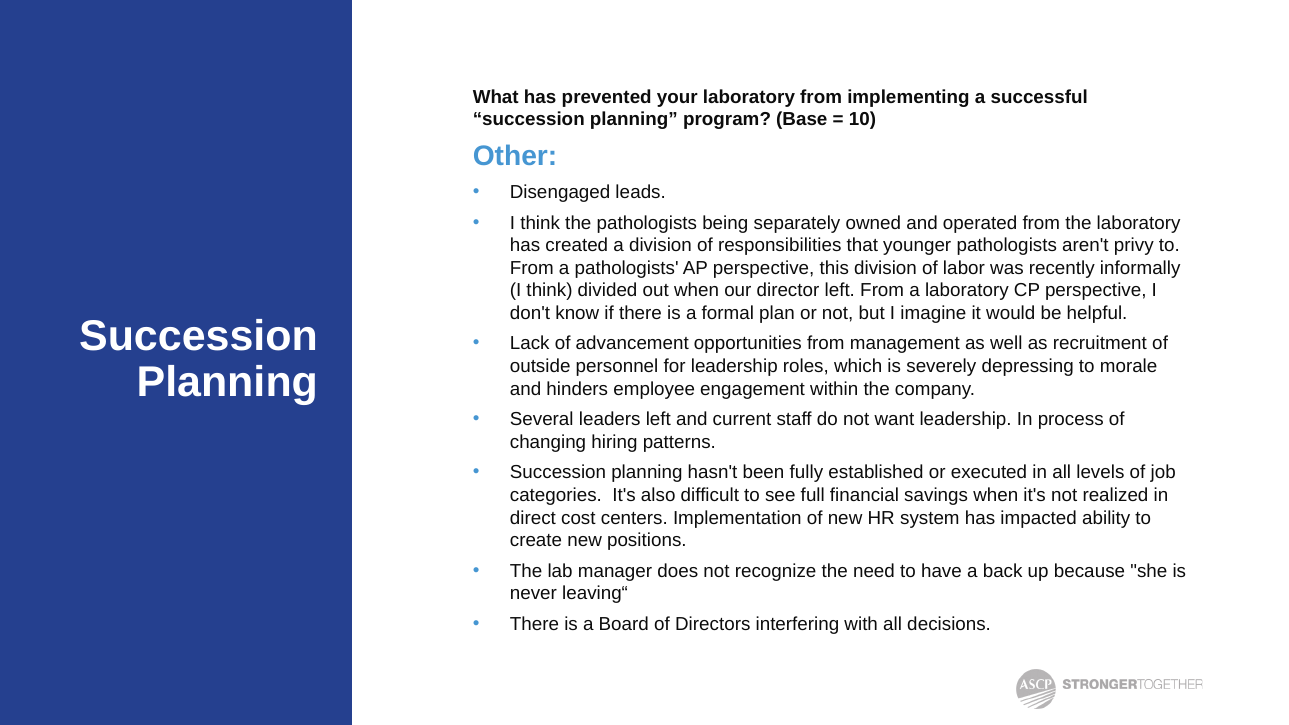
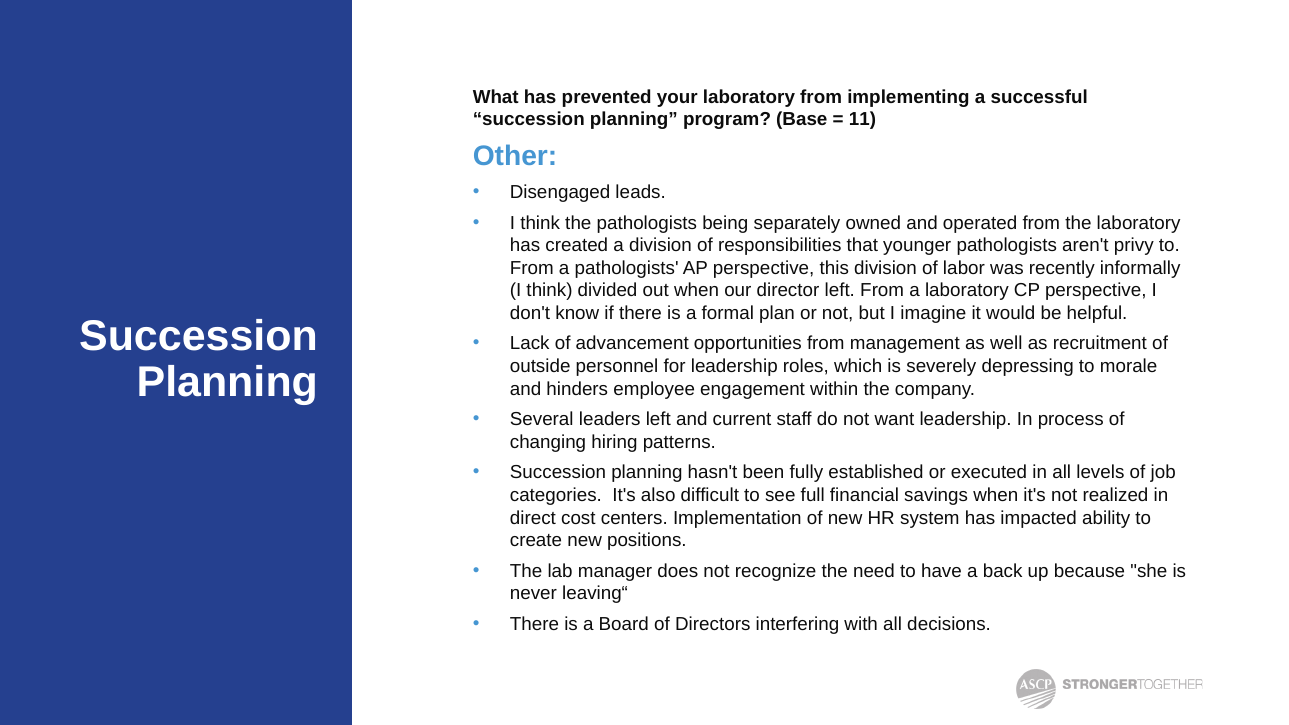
10: 10 -> 11
